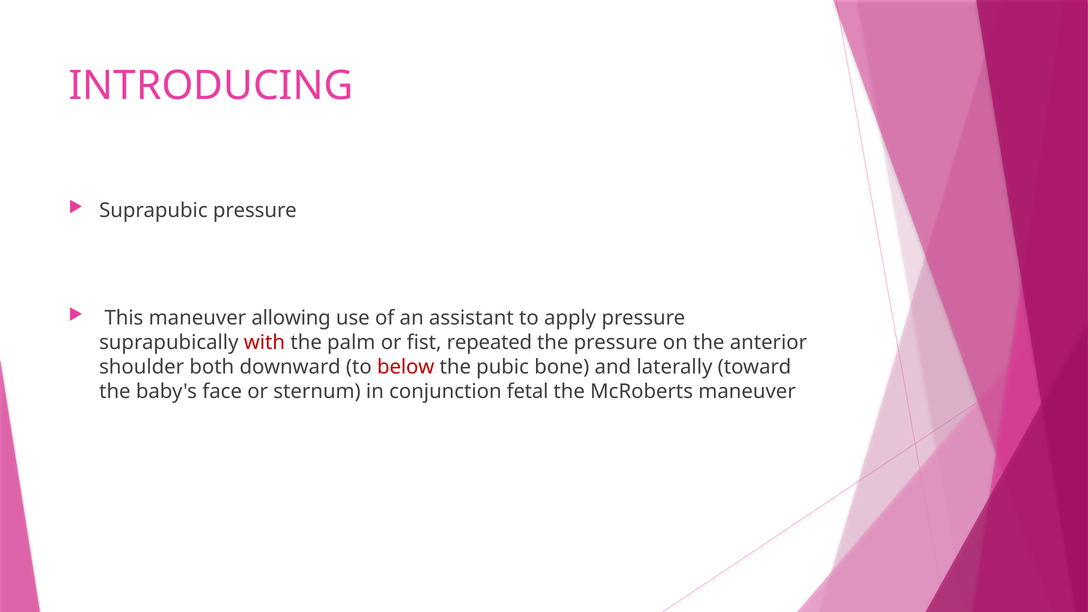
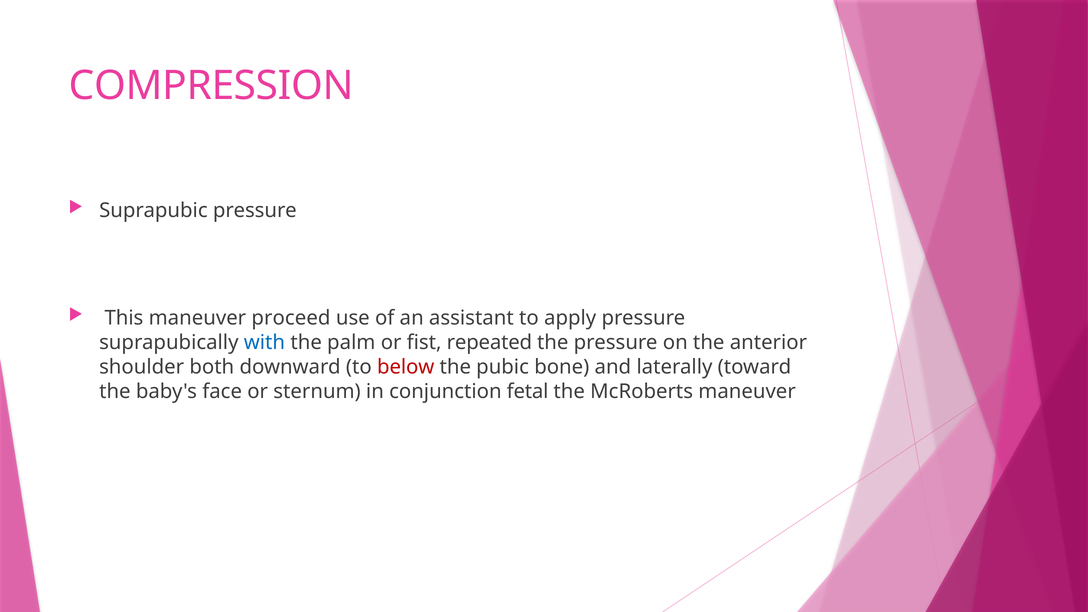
INTRODUCING: INTRODUCING -> COMPRESSION
allowing: allowing -> proceed
with colour: red -> blue
